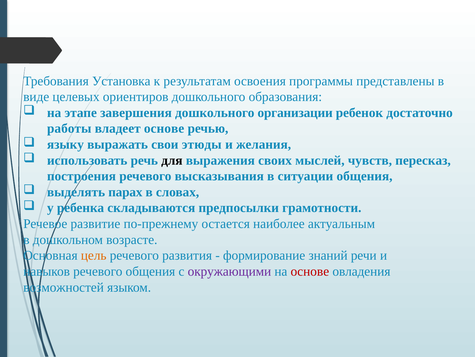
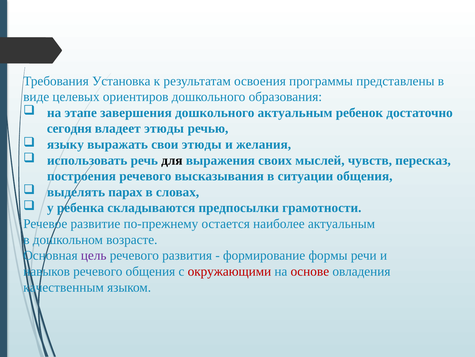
дошкольного организации: организации -> актуальным
работы: работы -> сегодня
владеет основе: основе -> этюды
цель colour: orange -> purple
знаний: знаний -> формы
окружающими colour: purple -> red
возможностей: возможностей -> качественным
